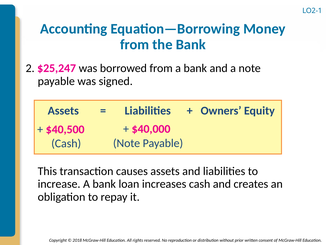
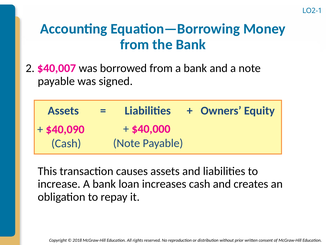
$25,247: $25,247 -> $40,007
$40,500: $40,500 -> $40,090
